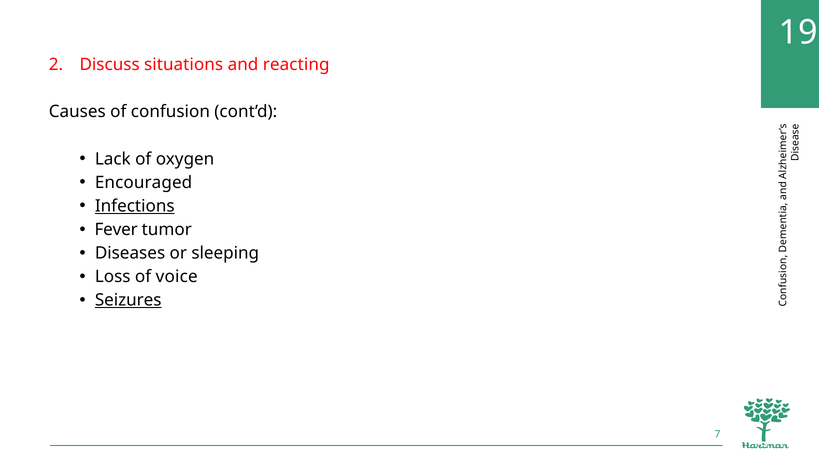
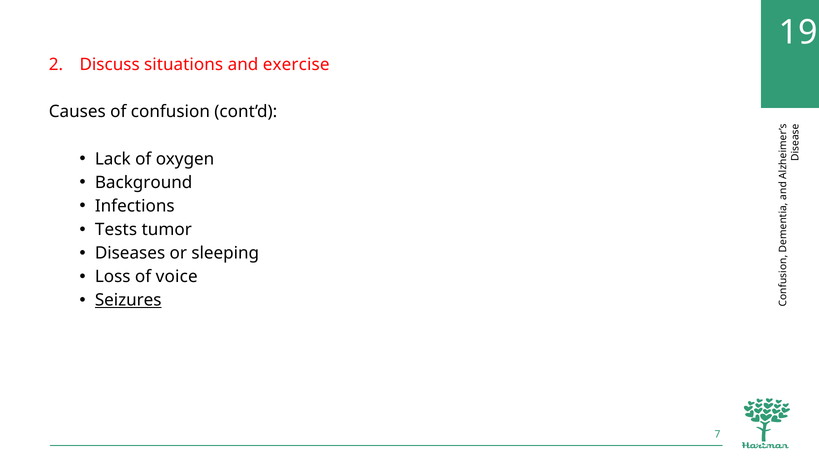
reacting: reacting -> exercise
Encouraged: Encouraged -> Background
Infections underline: present -> none
Fever: Fever -> Tests
